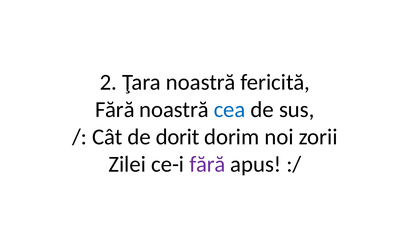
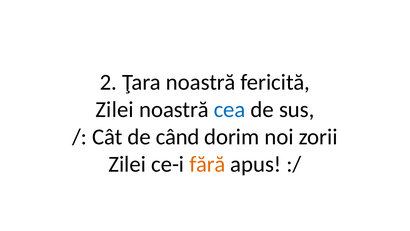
Fără at (115, 109): Fără -> Zilei
dorit: dorit -> când
fără at (207, 164) colour: purple -> orange
